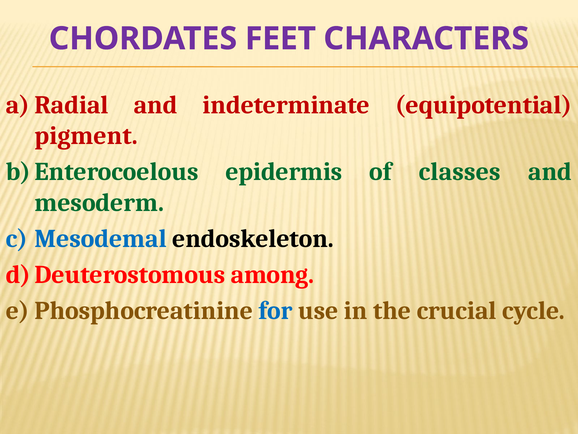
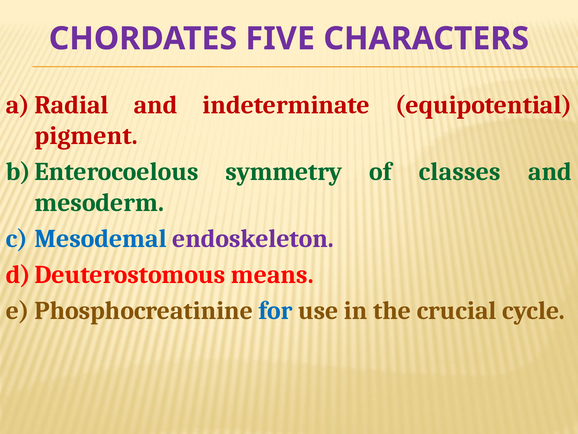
FEET: FEET -> FIVE
epidermis: epidermis -> symmetry
endoskeleton colour: black -> purple
among: among -> means
